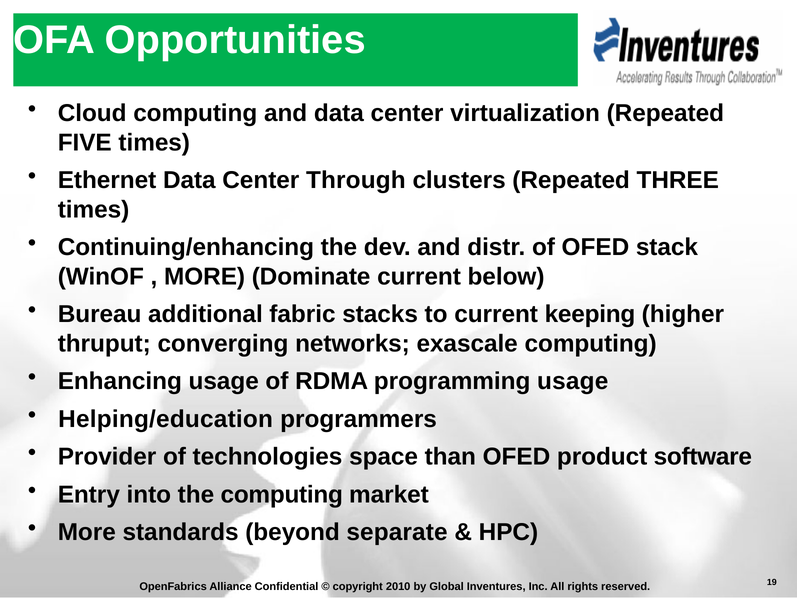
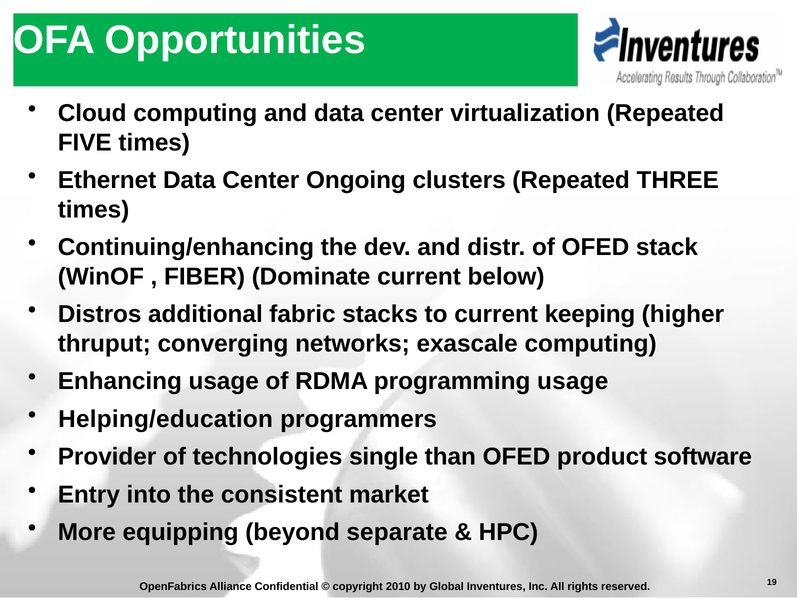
Through: Through -> Ongoing
MORE at (205, 276): MORE -> FIBER
Bureau: Bureau -> Distros
space: space -> single
the computing: computing -> consistent
standards: standards -> equipping
